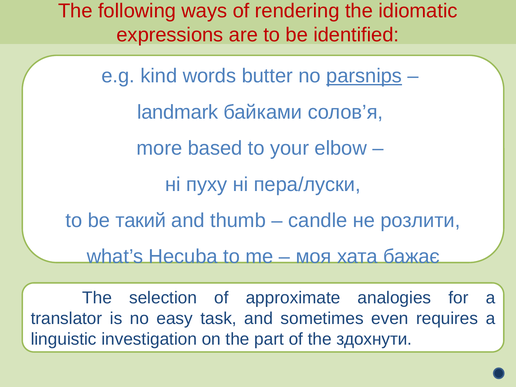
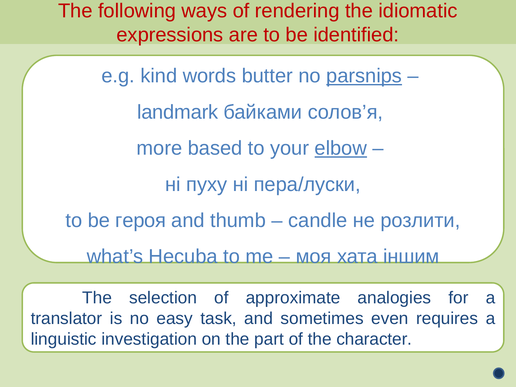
elbow underline: none -> present
такий: такий -> героя
бажає: бажає -> іншим
здохнути: здохнути -> character
